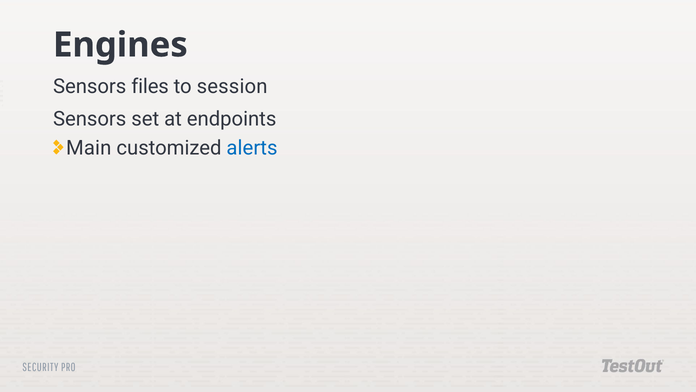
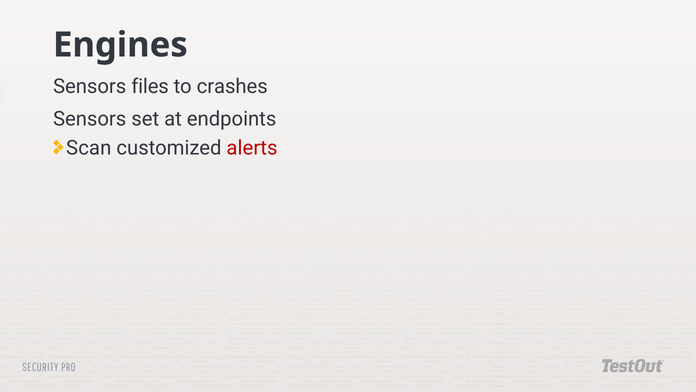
session: session -> crashes
Main: Main -> Scan
alerts colour: blue -> red
